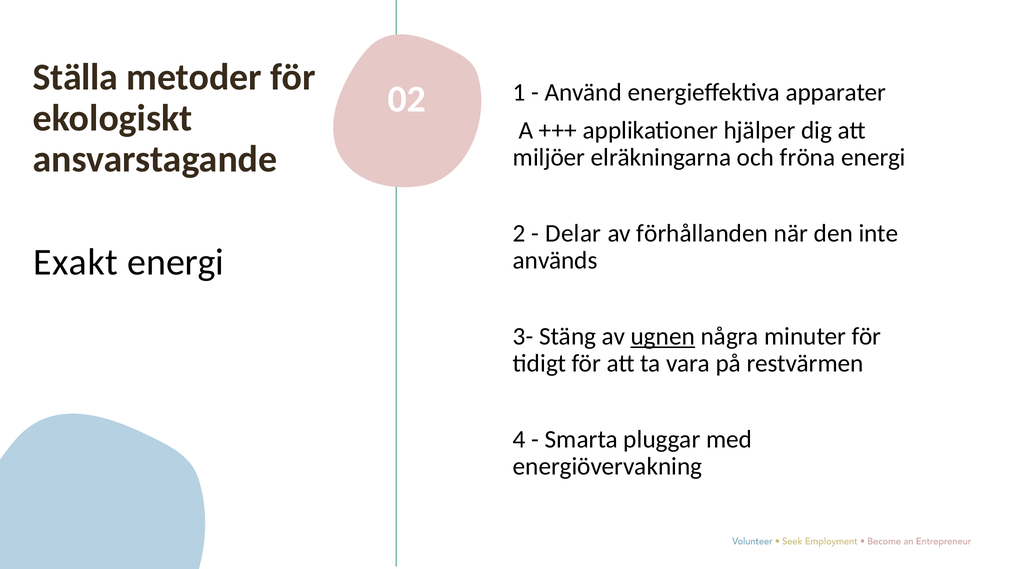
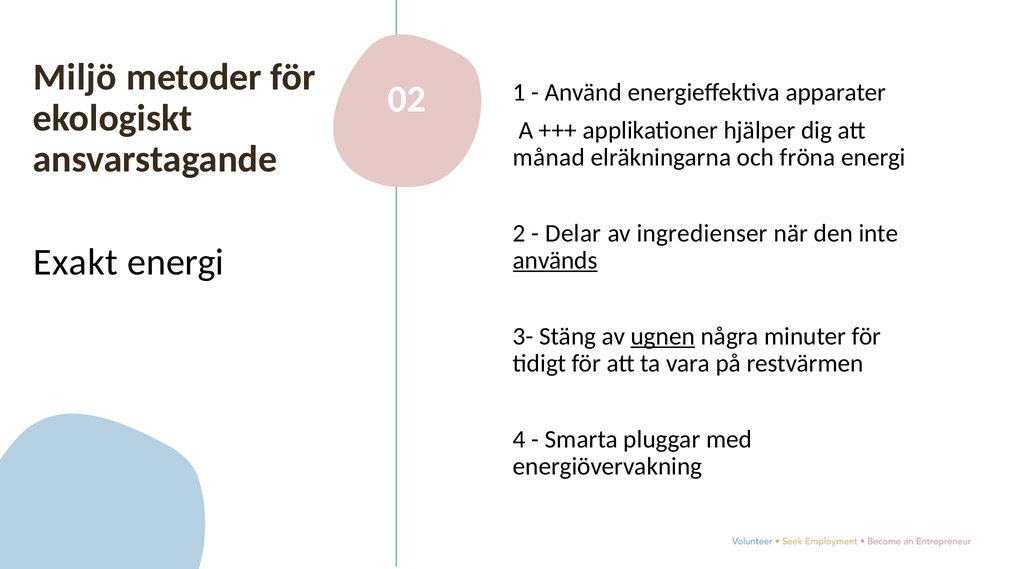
Ställa: Ställa -> Miljö
miljöer: miljöer -> månad
förhållanden: förhållanden -> ingredienser
används underline: none -> present
